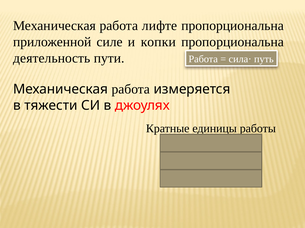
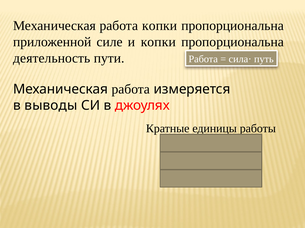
работа лифте: лифте -> копки
тяжести: тяжести -> выводы
